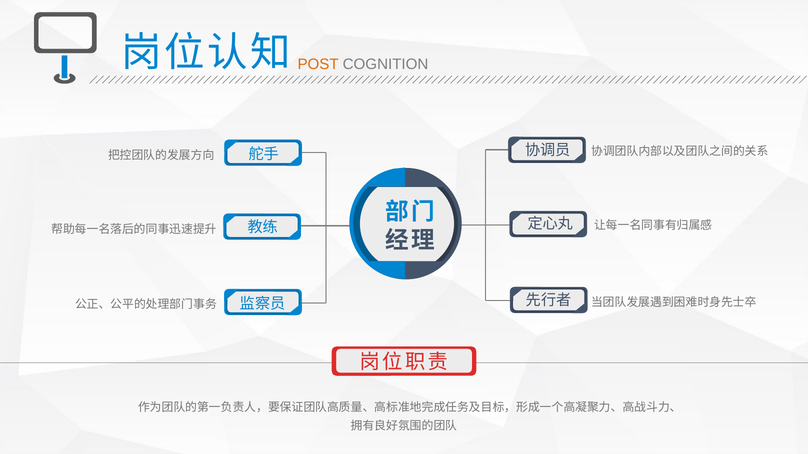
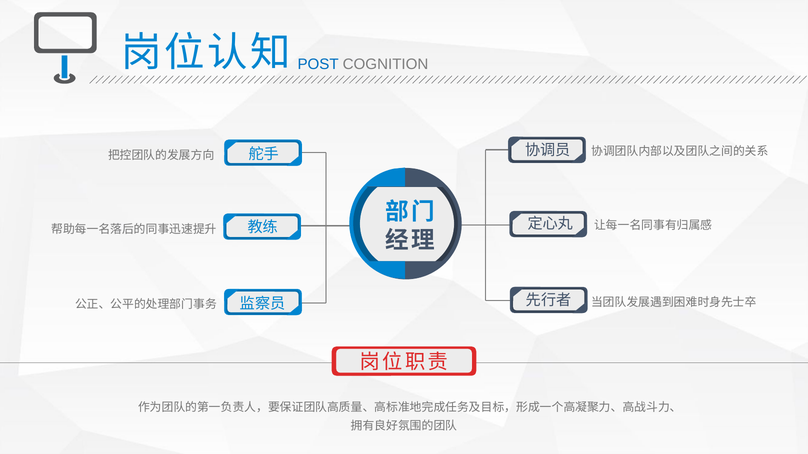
POST colour: orange -> blue
